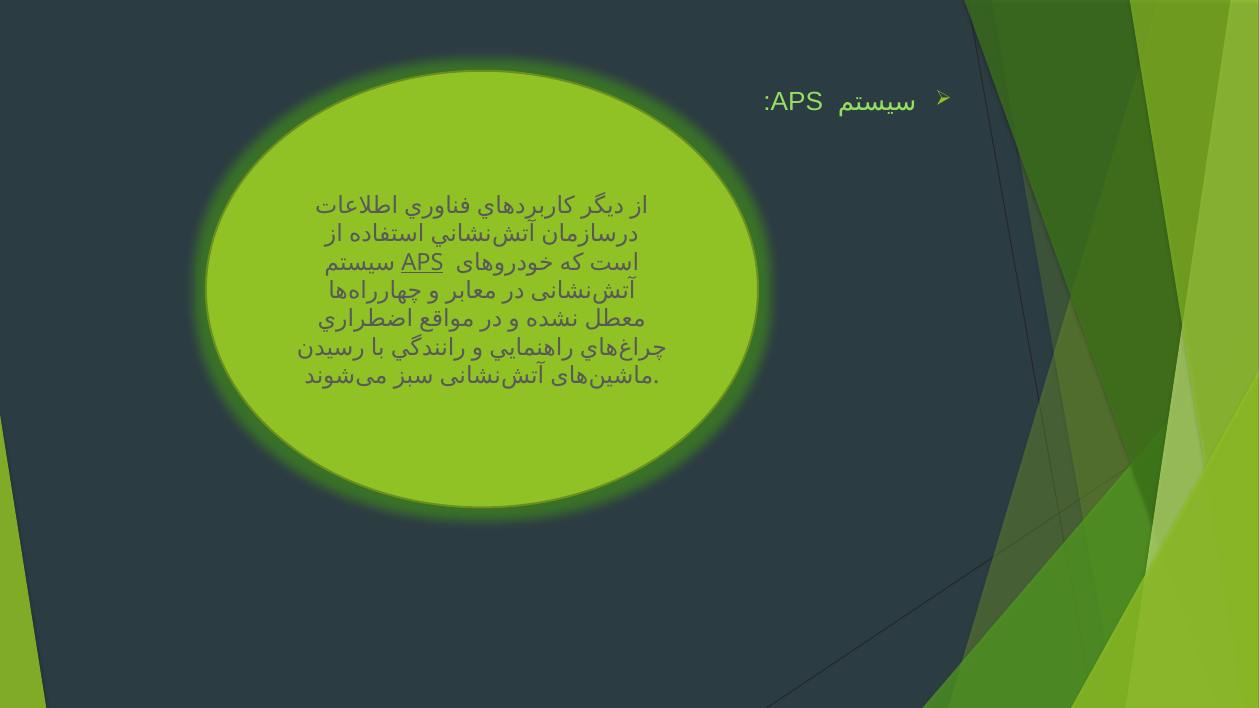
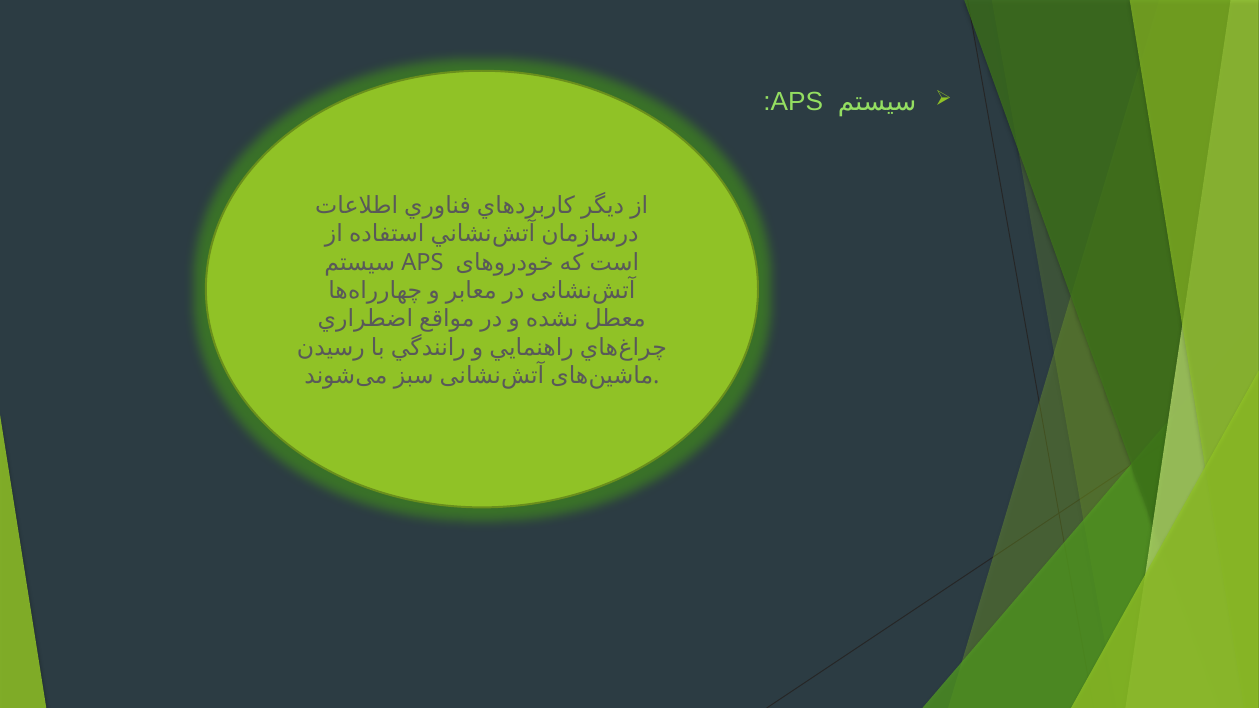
APS at (422, 262) underline: present -> none
